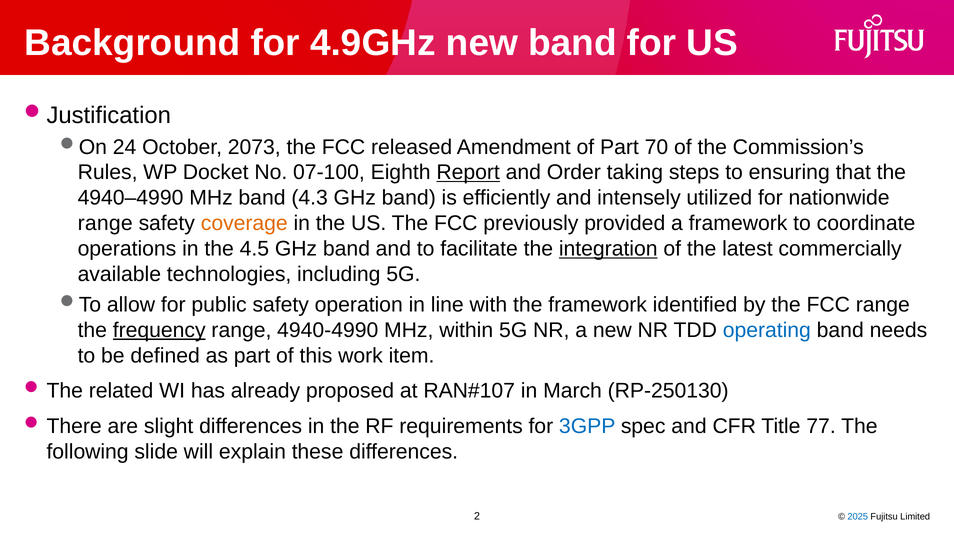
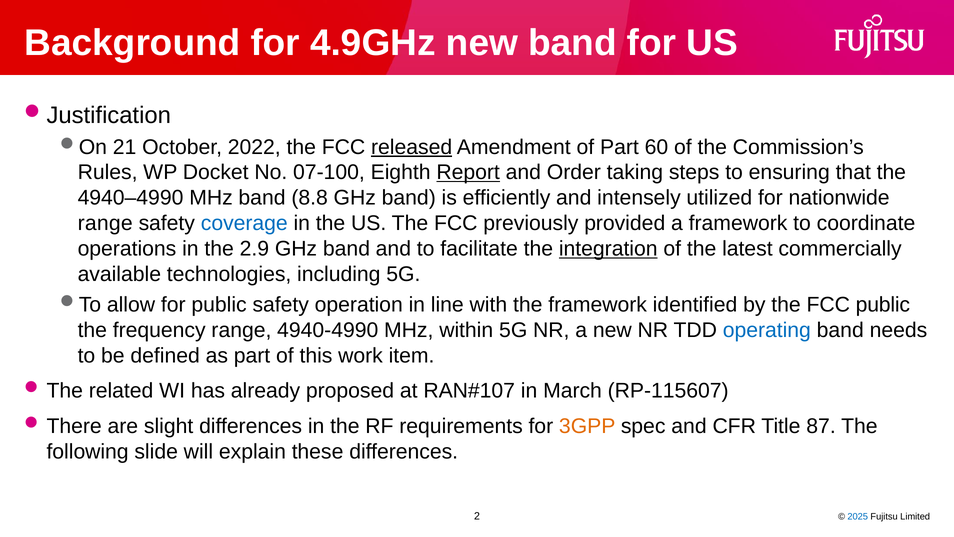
24: 24 -> 21
2073: 2073 -> 2022
released underline: none -> present
70: 70 -> 60
4.3: 4.3 -> 8.8
coverage colour: orange -> blue
4.5: 4.5 -> 2.9
FCC range: range -> public
frequency underline: present -> none
RP-250130: RP-250130 -> RP-115607
3GPP colour: blue -> orange
77: 77 -> 87
